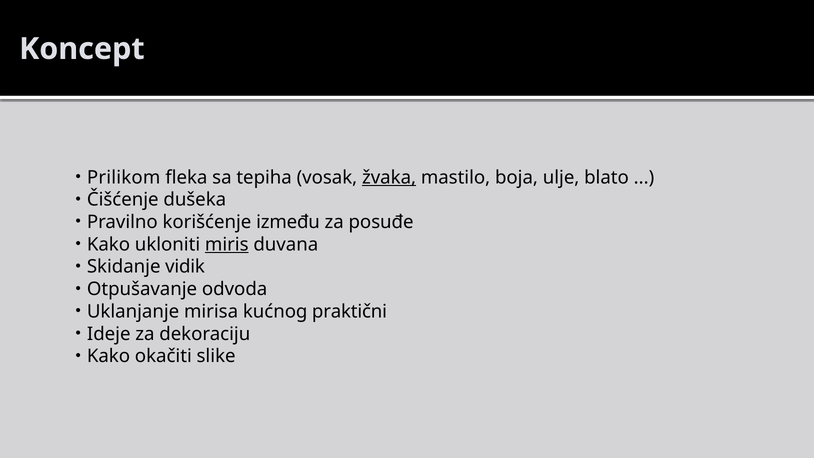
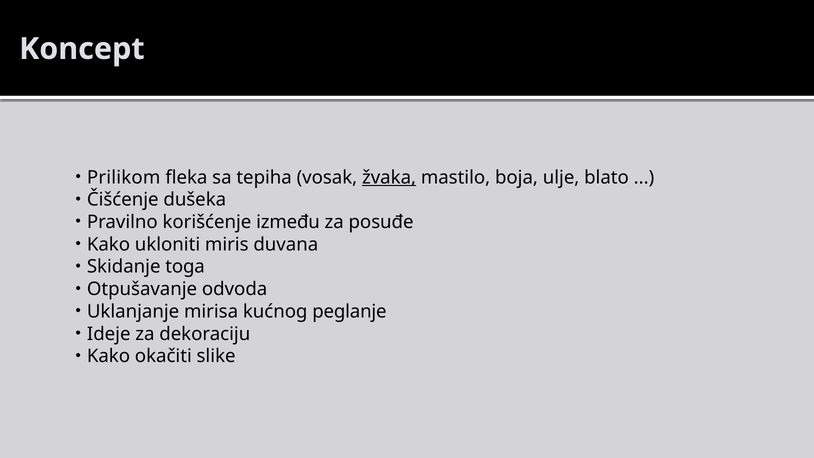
miris underline: present -> none
vidik: vidik -> toga
praktični: praktični -> peglanje
